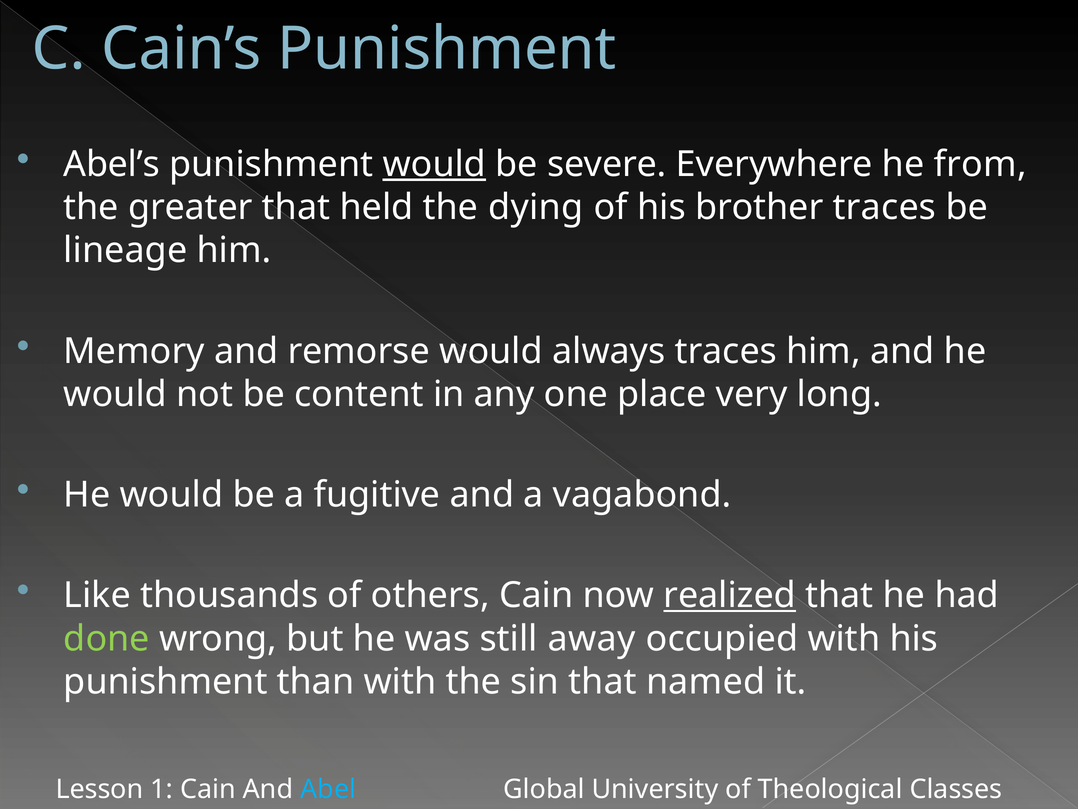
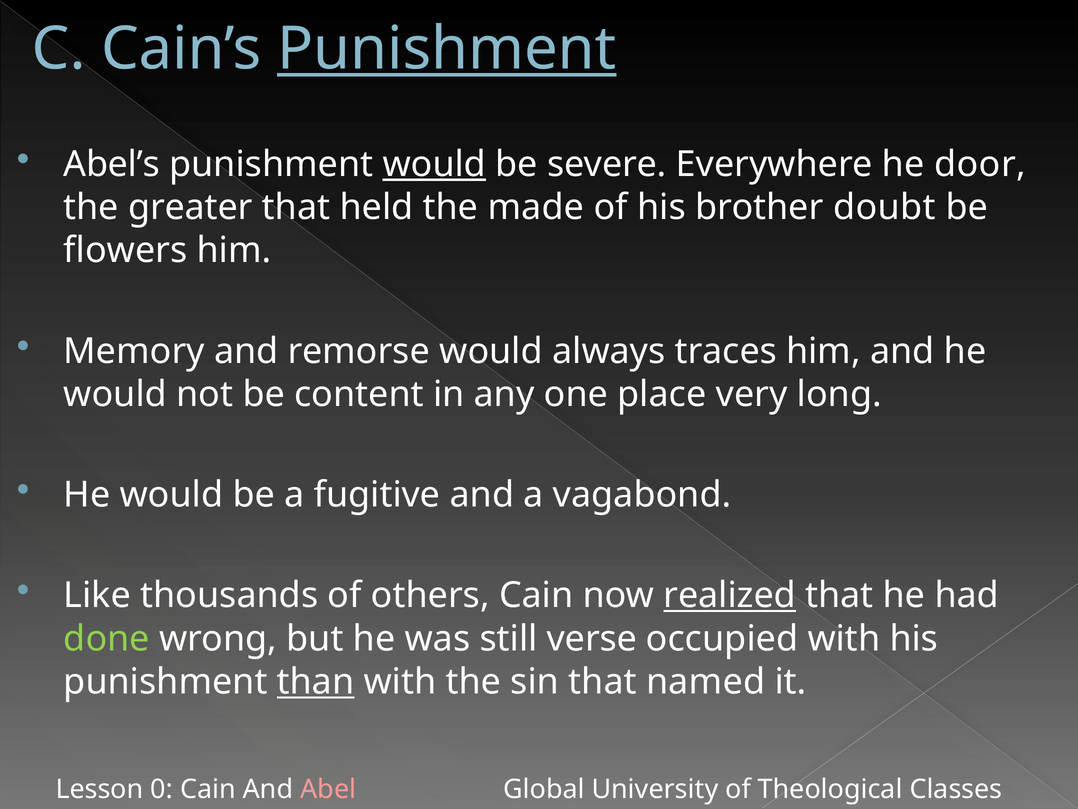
Punishment at (447, 49) underline: none -> present
from: from -> door
dying: dying -> made
brother traces: traces -> doubt
lineage: lineage -> flowers
away: away -> verse
than underline: none -> present
1: 1 -> 0
Abel colour: light blue -> pink
